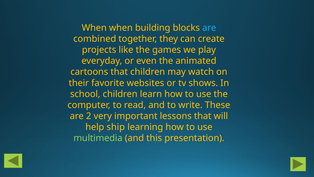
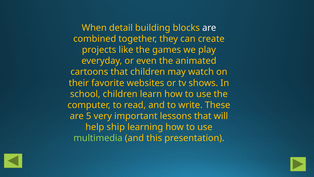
When when: when -> detail
are at (209, 28) colour: light blue -> white
2: 2 -> 5
